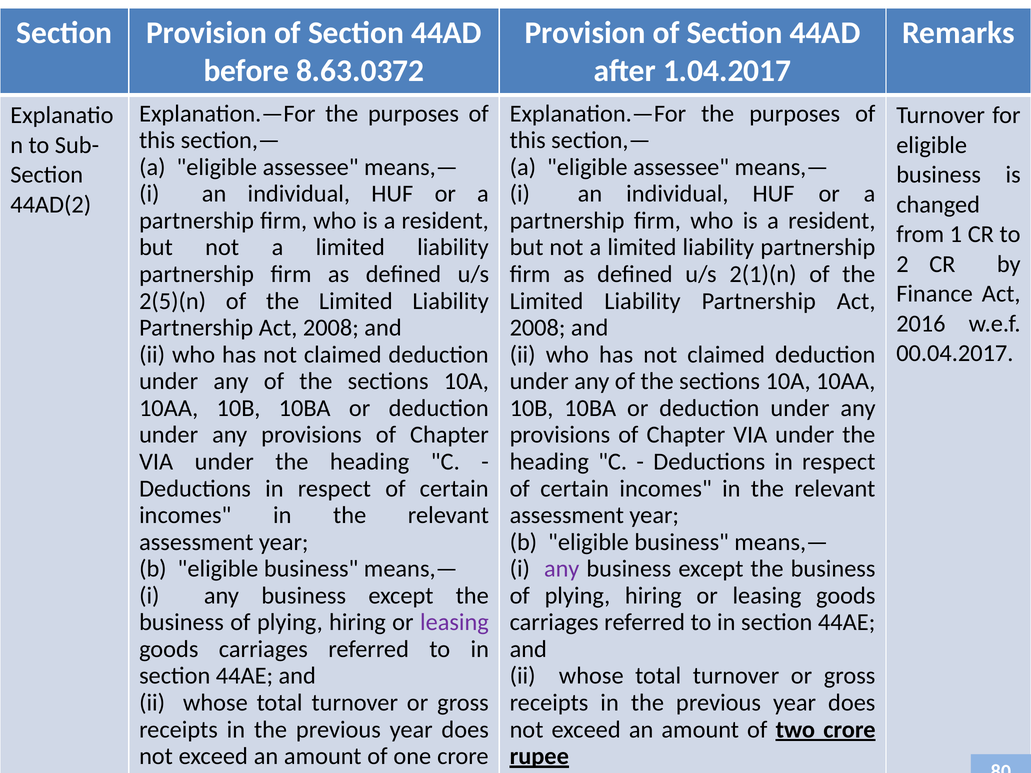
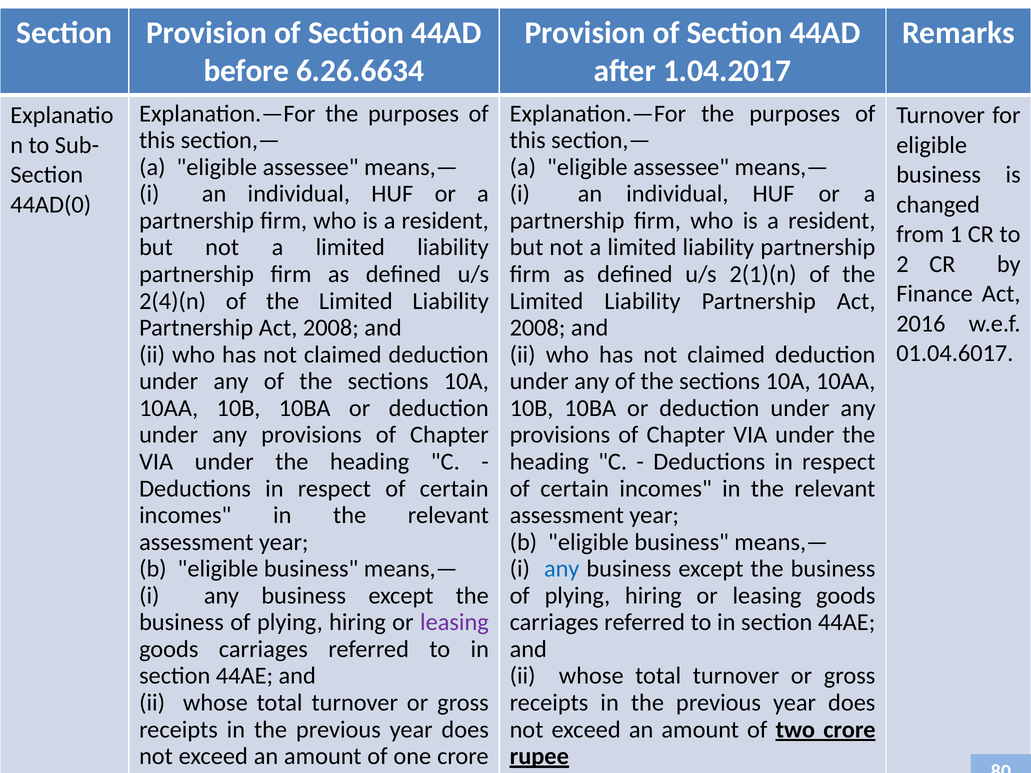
8.63.0372: 8.63.0372 -> 6.26.6634
44AD(2: 44AD(2 -> 44AD(0
2(5)(n: 2(5)(n -> 2(4)(n
00.04.2017: 00.04.2017 -> 01.04.6017
any at (562, 569) colour: purple -> blue
